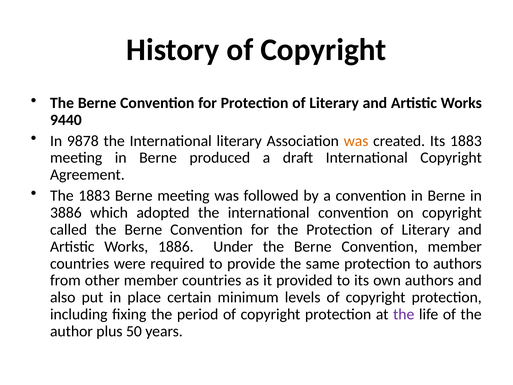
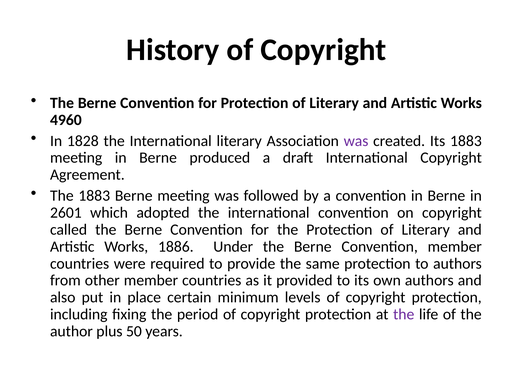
9440: 9440 -> 4960
9878: 9878 -> 1828
was at (356, 141) colour: orange -> purple
3886: 3886 -> 2601
